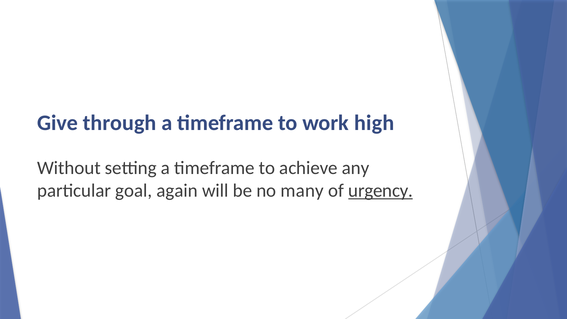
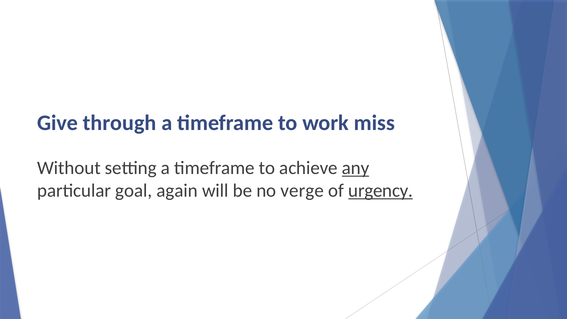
high: high -> miss
any underline: none -> present
many: many -> verge
